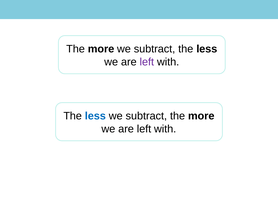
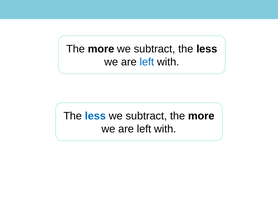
left at (147, 62) colour: purple -> blue
